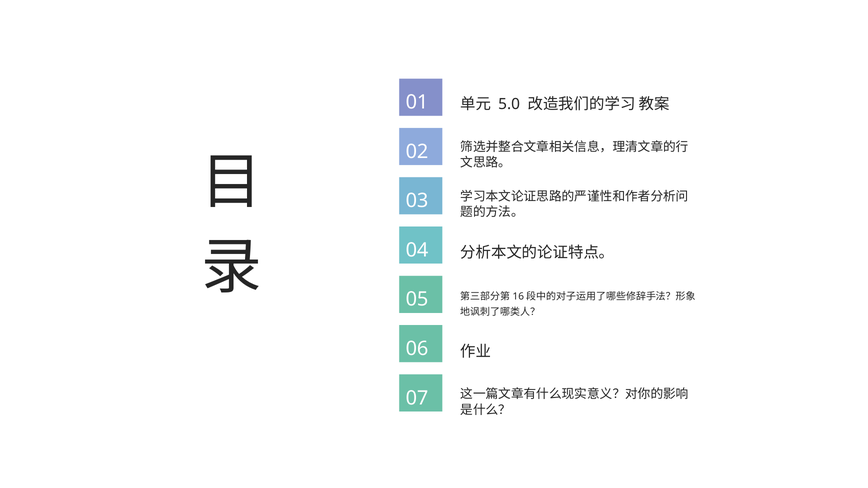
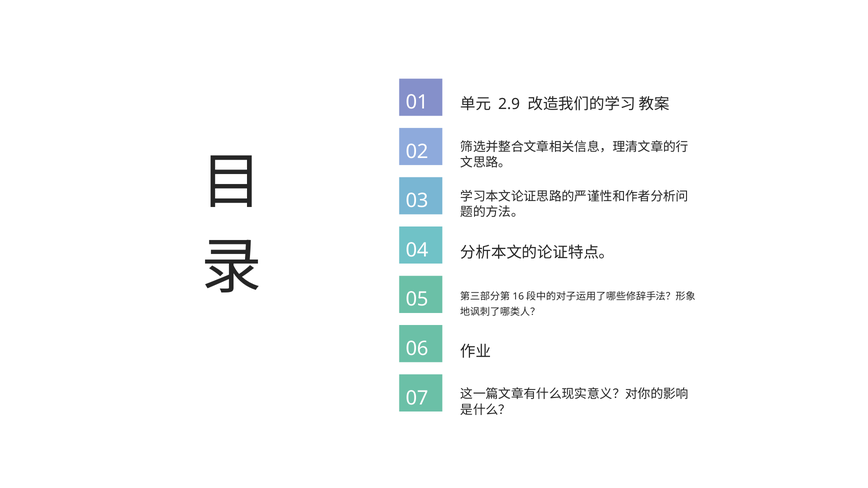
5.0: 5.0 -> 2.9
